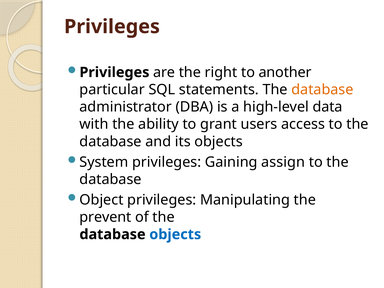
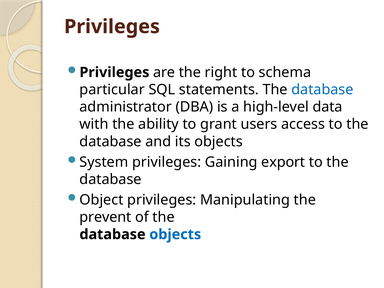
another: another -> schema
database at (322, 90) colour: orange -> blue
assign: assign -> export
